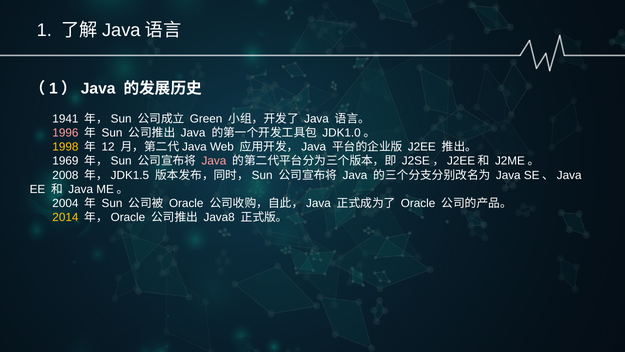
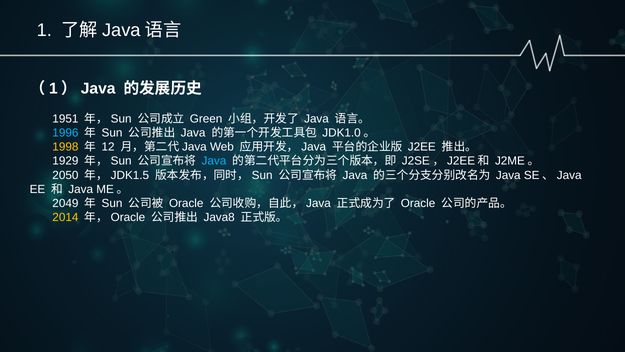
1941: 1941 -> 1951
1996 colour: pink -> light blue
1969: 1969 -> 1929
Java at (214, 161) colour: pink -> light blue
2008: 2008 -> 2050
2004: 2004 -> 2049
